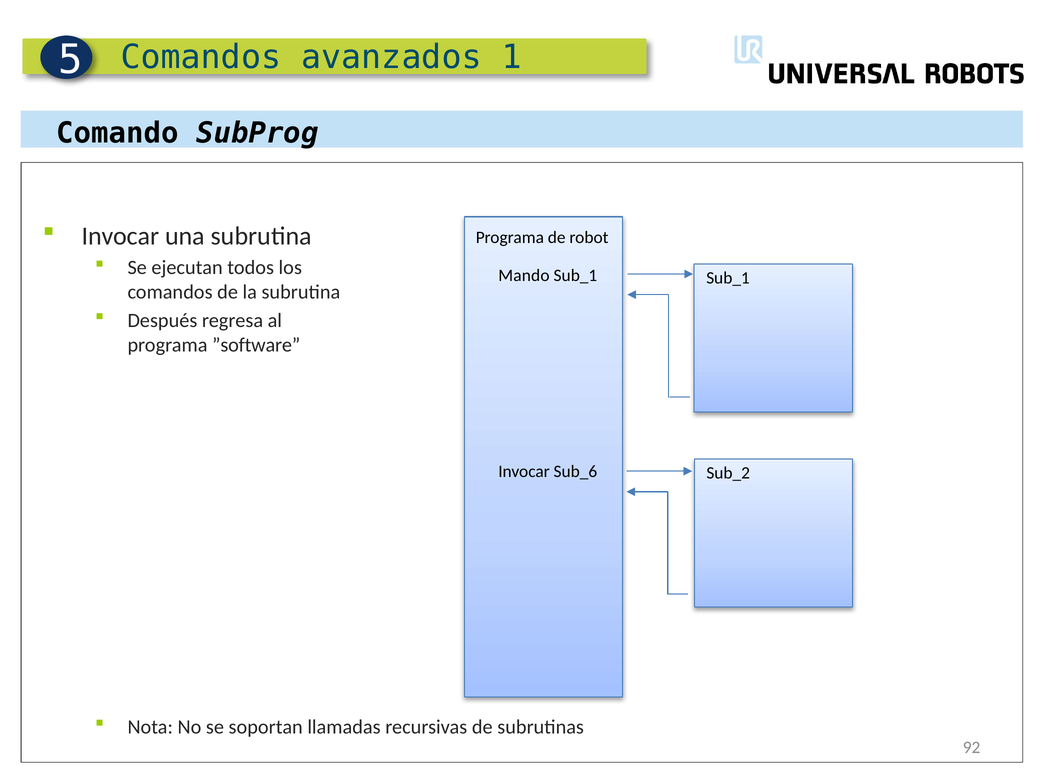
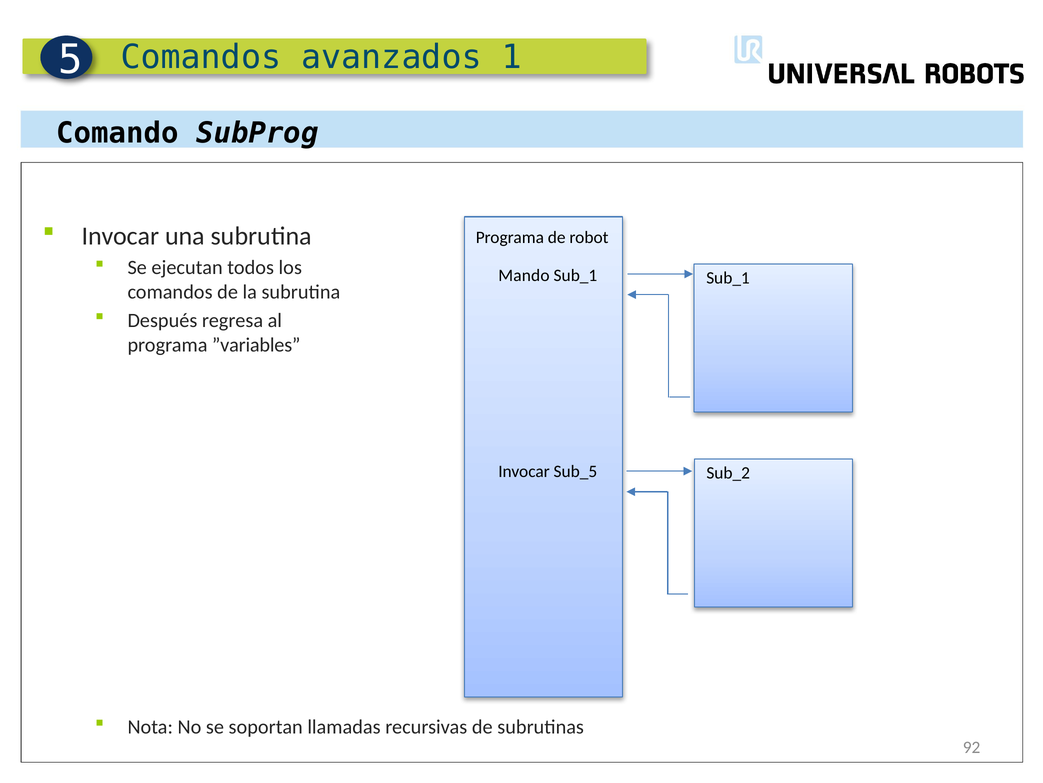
”software: ”software -> ”variables
Sub_6: Sub_6 -> Sub_5
